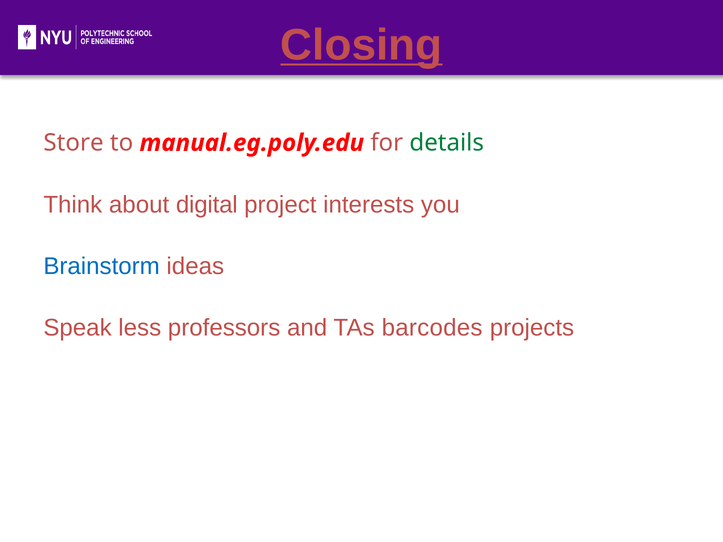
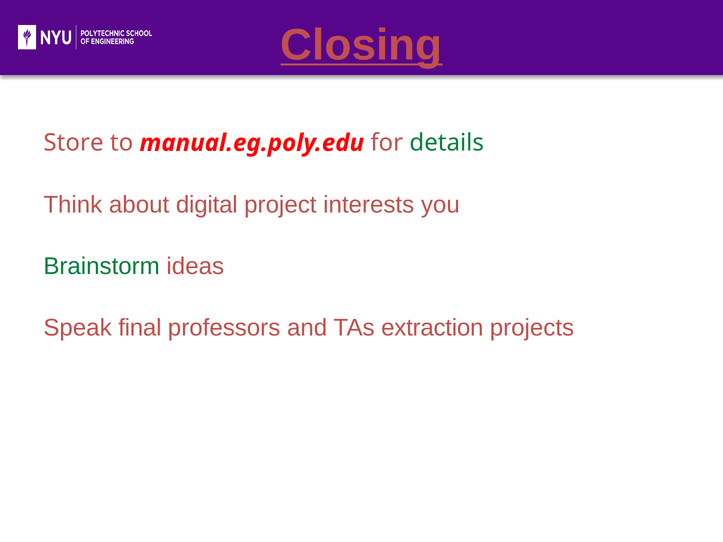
Brainstorm colour: blue -> green
less: less -> final
barcodes: barcodes -> extraction
